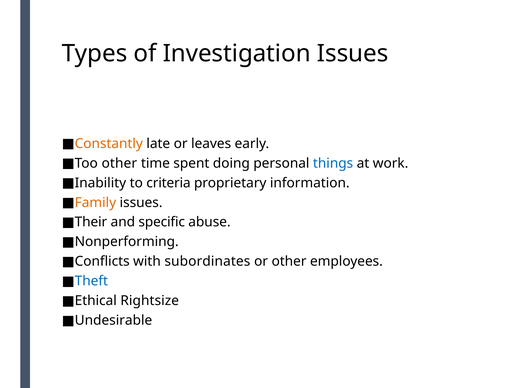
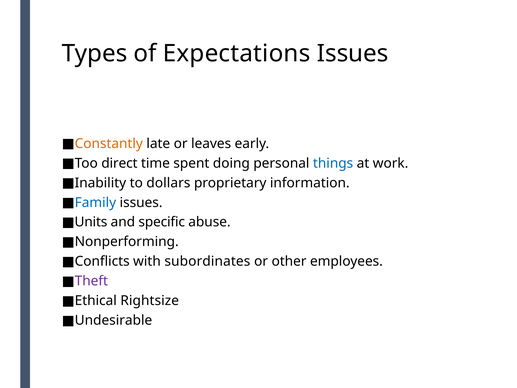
Investigation: Investigation -> Expectations
Too other: other -> direct
criteria: criteria -> dollars
Family colour: orange -> blue
Their: Their -> Units
Theft colour: blue -> purple
